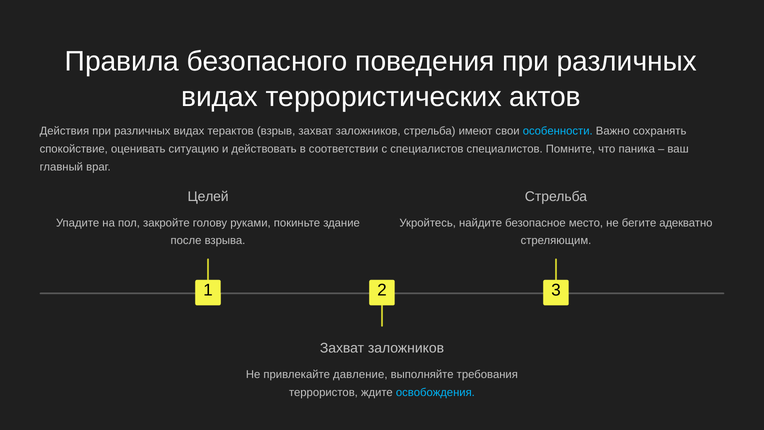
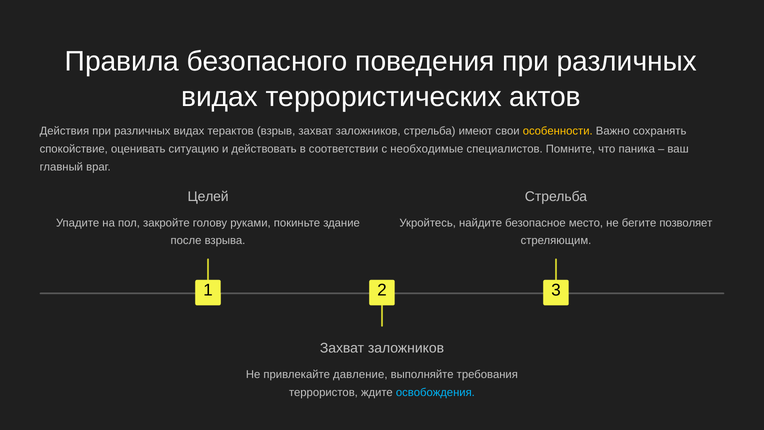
особенности colour: light blue -> yellow
с специалистов: специалистов -> необходимые
адекватно: адекватно -> позволяет
